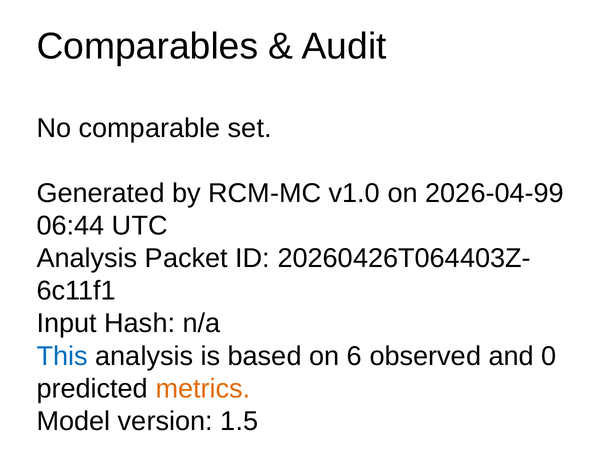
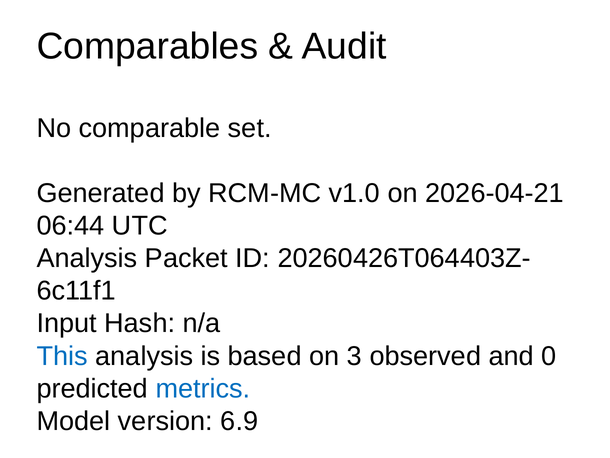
2026-04-99: 2026-04-99 -> 2026-04-21
6: 6 -> 3
metrics colour: orange -> blue
1.5: 1.5 -> 6.9
